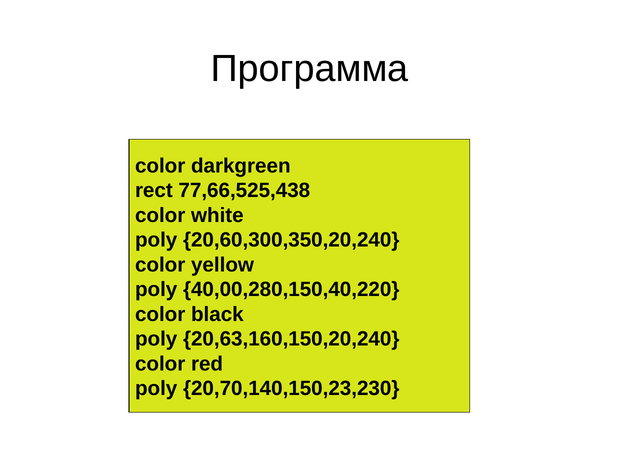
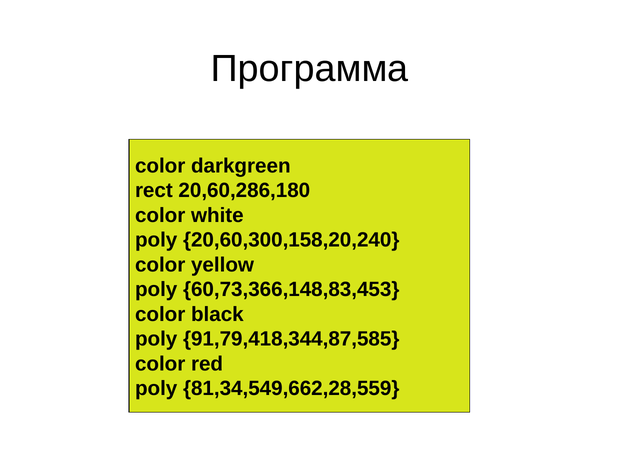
77,66,525,438: 77,66,525,438 -> 20,60,286,180
20,60,300,350,20,240: 20,60,300,350,20,240 -> 20,60,300,158,20,240
40,00,280,150,40,220: 40,00,280,150,40,220 -> 60,73,366,148,83,453
20,63,160,150,20,240: 20,63,160,150,20,240 -> 91,79,418,344,87,585
20,70,140,150,23,230: 20,70,140,150,23,230 -> 81,34,549,662,28,559
